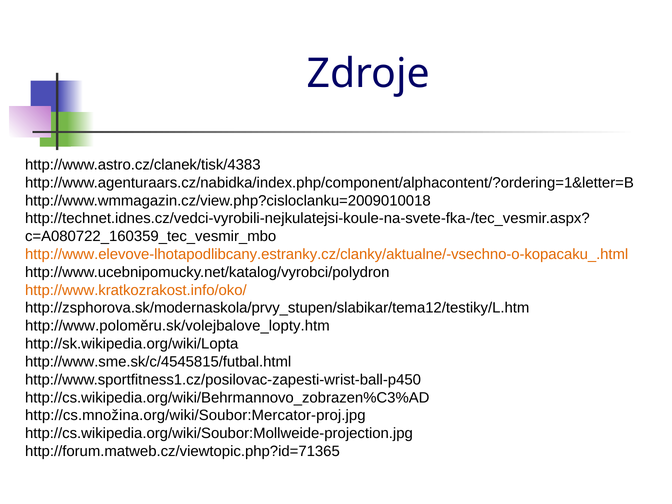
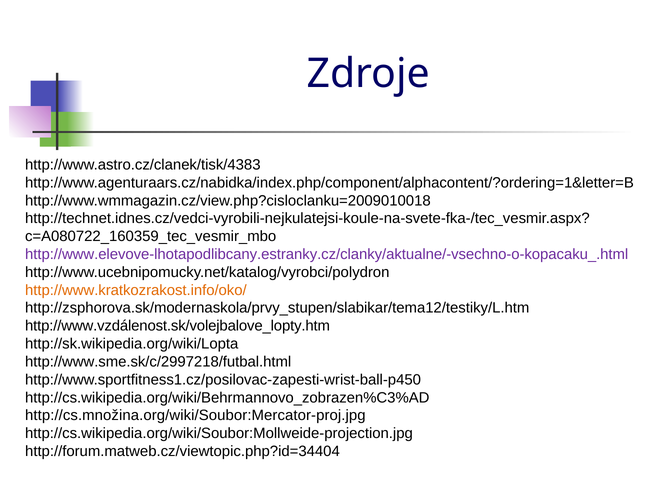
http://www.elevove-lhotapodlibcany.estranky.cz/clanky/aktualne/-vsechno-o-kopacaku_.html colour: orange -> purple
http://www.poloměru.sk/volejbalove_lopty.htm: http://www.poloměru.sk/volejbalove_lopty.htm -> http://www.vzdálenost.sk/volejbalove_lopty.htm
http://www.sme.sk/c/4545815/futbal.html: http://www.sme.sk/c/4545815/futbal.html -> http://www.sme.sk/c/2997218/futbal.html
http://forum.matweb.cz/viewtopic.php?id=71365: http://forum.matweb.cz/viewtopic.php?id=71365 -> http://forum.matweb.cz/viewtopic.php?id=34404
